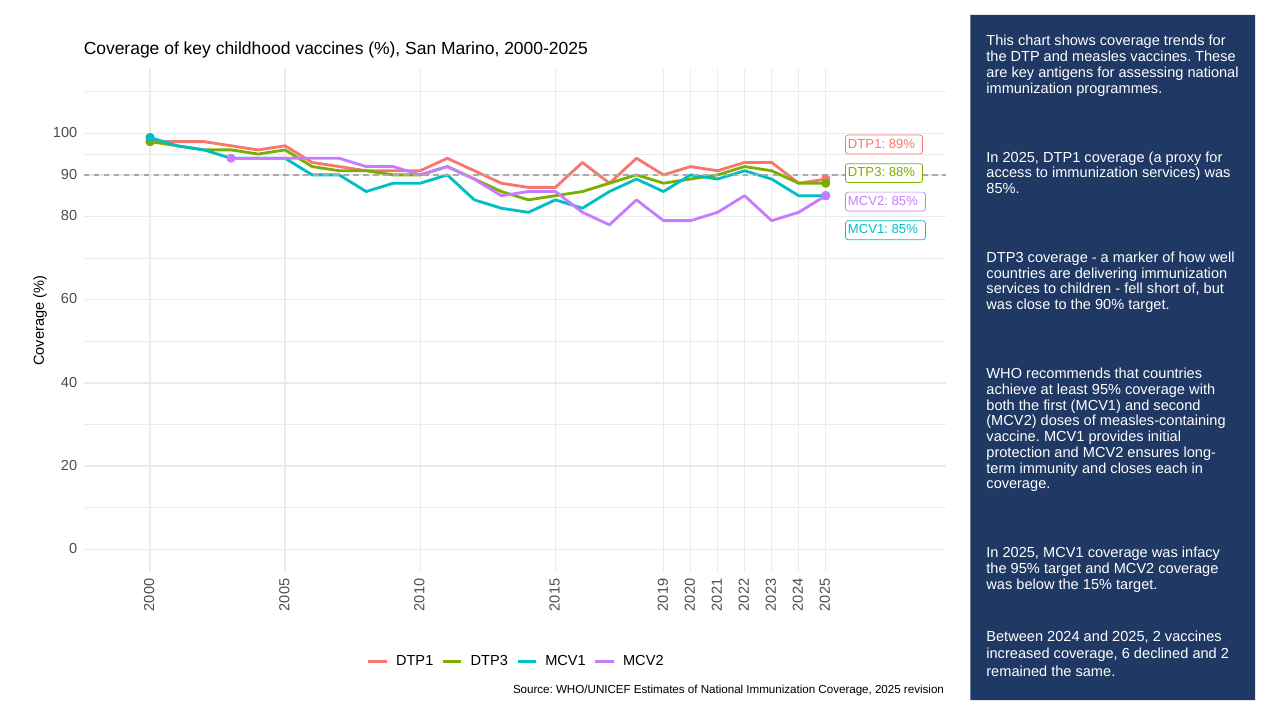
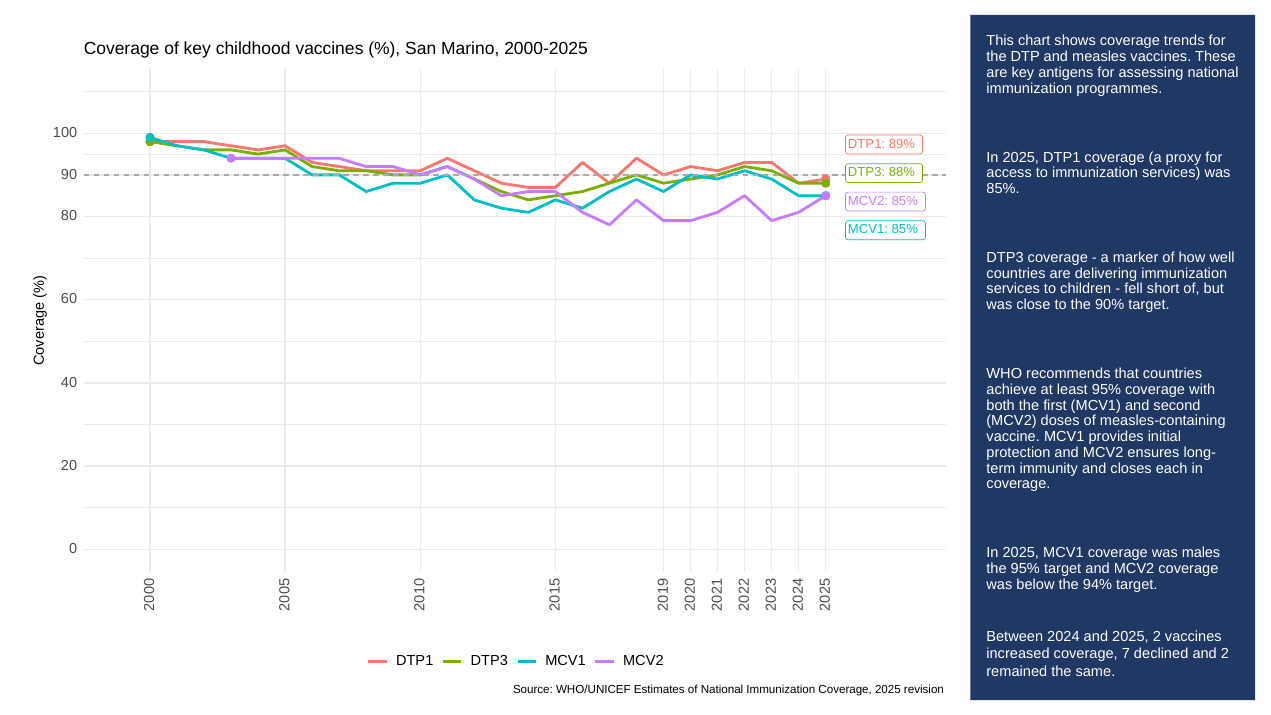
infacy: infacy -> males
15%: 15% -> 94%
6: 6 -> 7
